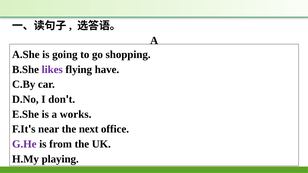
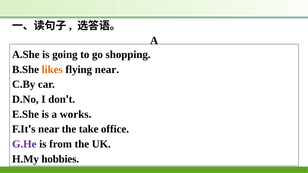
likes colour: purple -> orange
flying have: have -> near
next: next -> take
playing: playing -> hobbies
